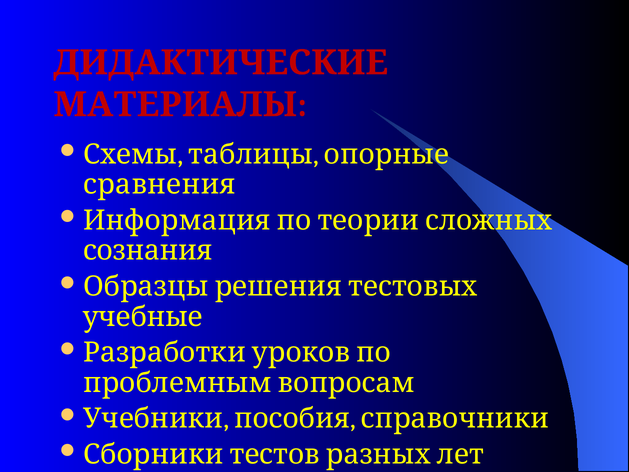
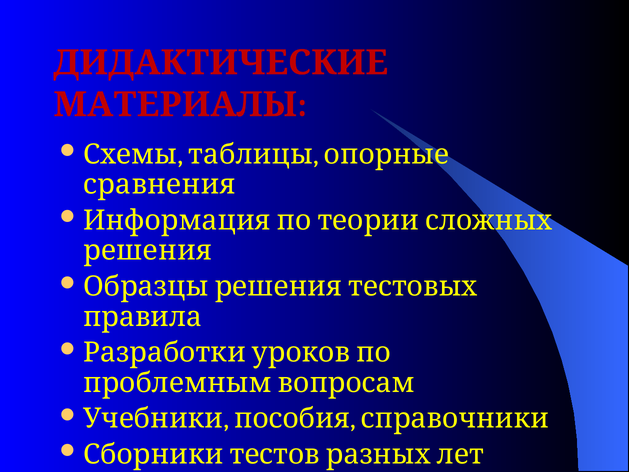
сознания: сознания -> решения
учебные: учебные -> правила
